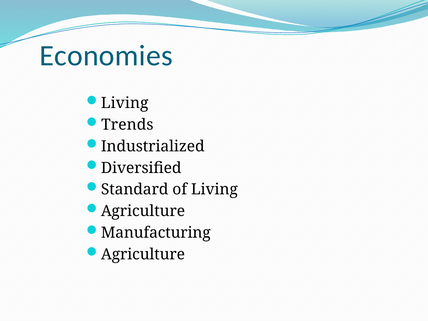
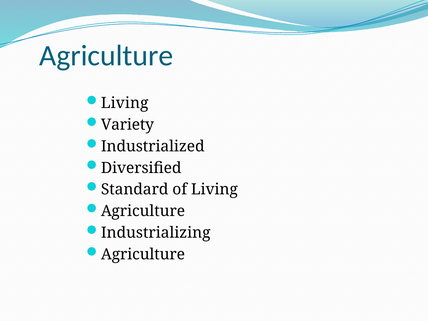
Economies at (106, 56): Economies -> Agriculture
Trends: Trends -> Variety
Manufacturing: Manufacturing -> Industrializing
